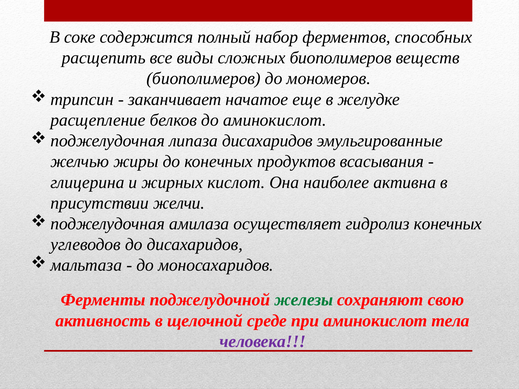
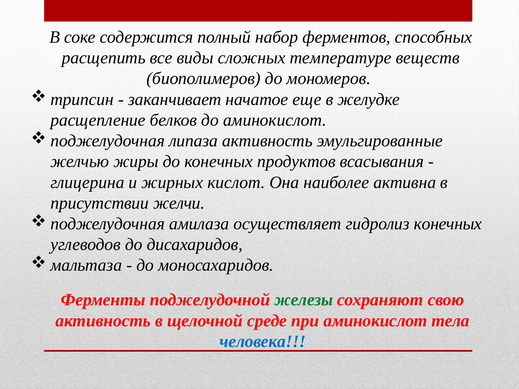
сложных биополимеров: биополимеров -> температуре
липаза дисахаридов: дисахаридов -> активность
человека colour: purple -> blue
